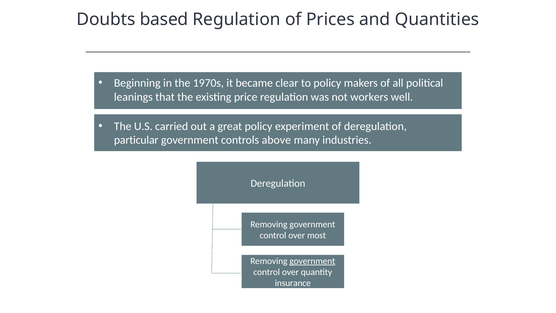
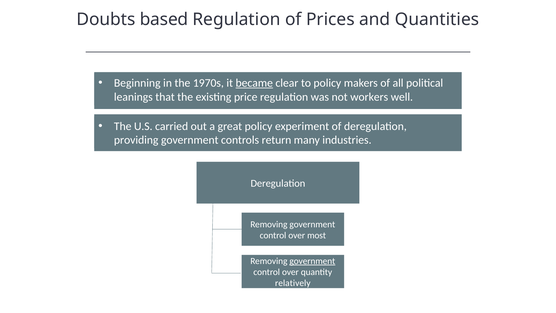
became underline: none -> present
particular: particular -> providing
above: above -> return
insurance: insurance -> relatively
